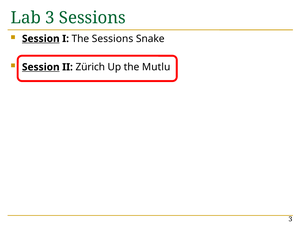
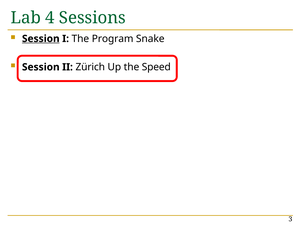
Lab 3: 3 -> 4
The Sessions: Sessions -> Program
Session at (41, 67) underline: present -> none
Mutlu: Mutlu -> Speed
